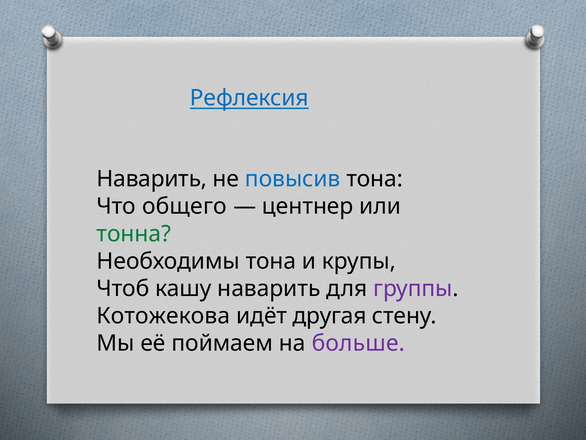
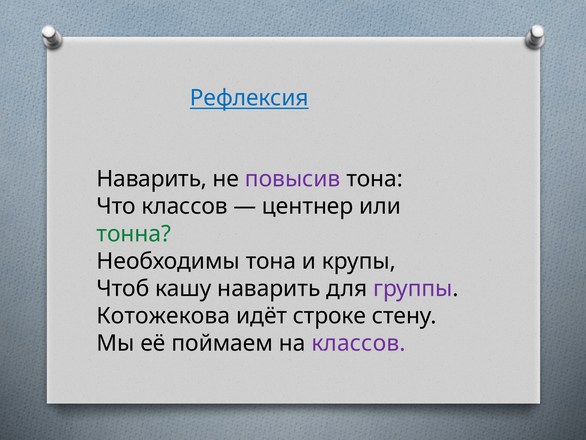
повысив colour: blue -> purple
Что общего: общего -> классов
другая: другая -> строке
на больше: больше -> классов
